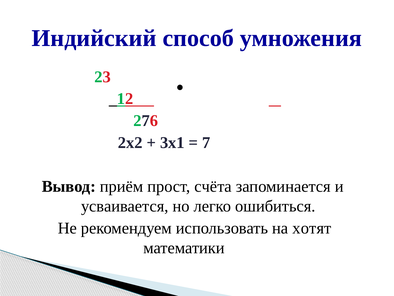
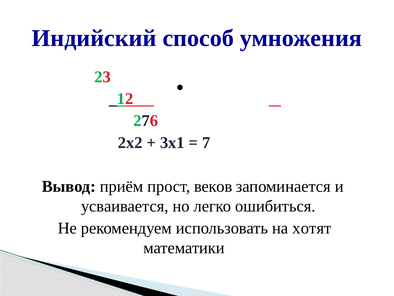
счёта: счёта -> веков
